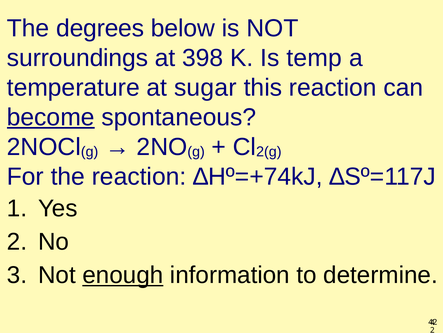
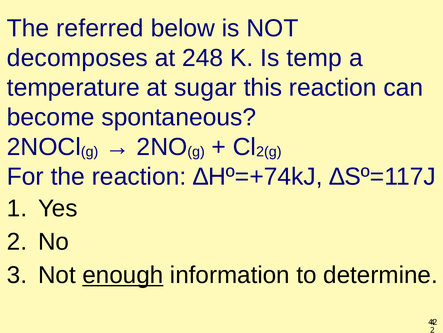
degrees: degrees -> referred
surroundings: surroundings -> decomposes
398: 398 -> 248
become underline: present -> none
